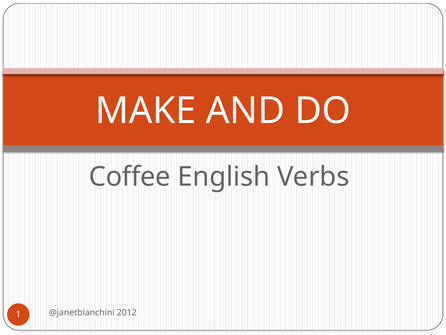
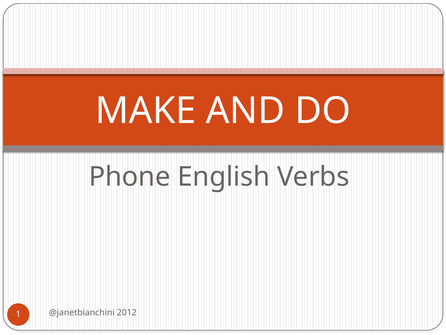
Coffee: Coffee -> Phone
